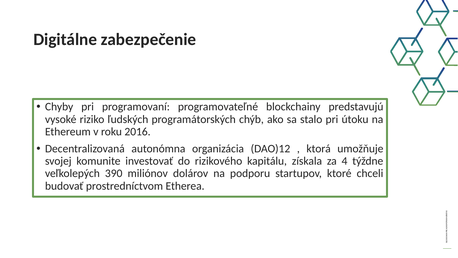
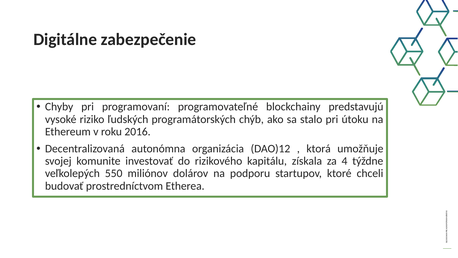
390: 390 -> 550
